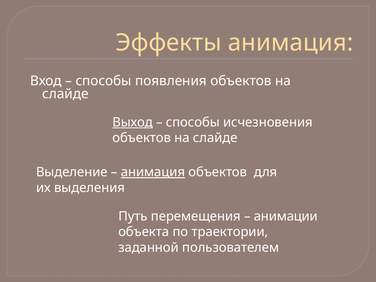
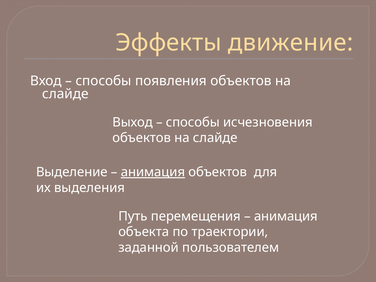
Эффекты анимация: анимация -> движение
Выход underline: present -> none
анимации at (286, 216): анимации -> анимация
